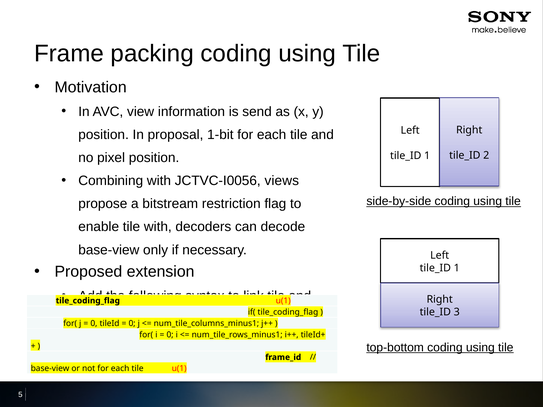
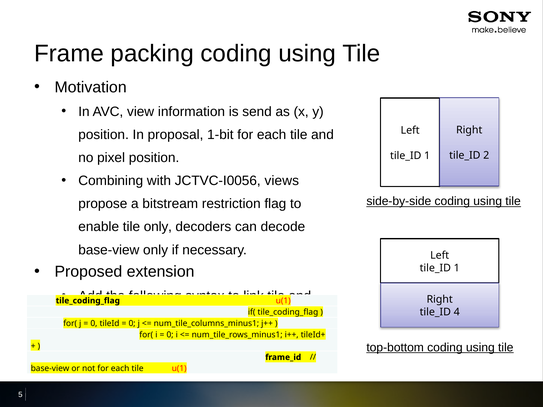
tile with: with -> only
3: 3 -> 4
